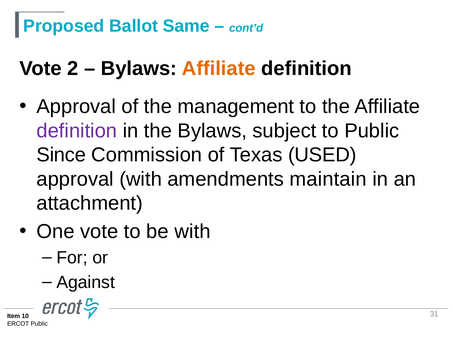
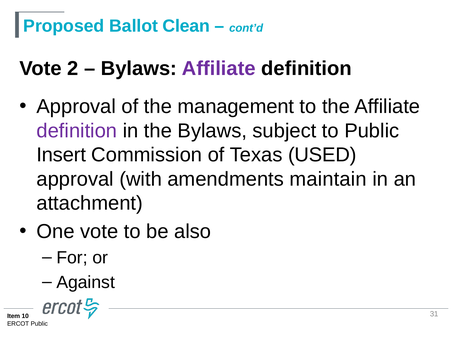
Same: Same -> Clean
Affiliate at (219, 69) colour: orange -> purple
Since: Since -> Insert
be with: with -> also
